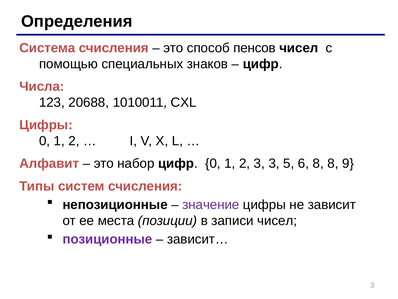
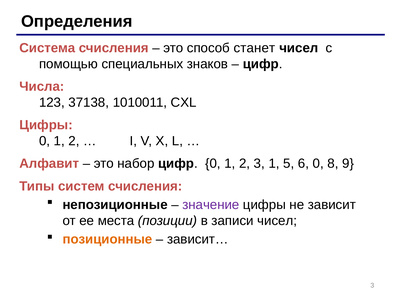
пенсов: пенсов -> станет
20688: 20688 -> 37138
3 3: 3 -> 1
6 8: 8 -> 0
позиционные colour: purple -> orange
